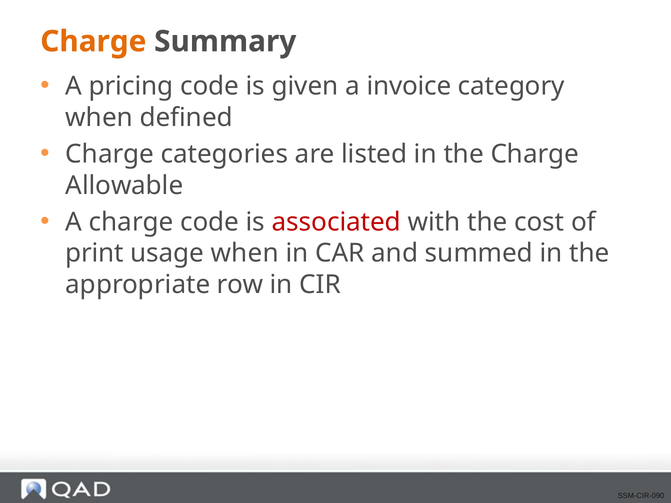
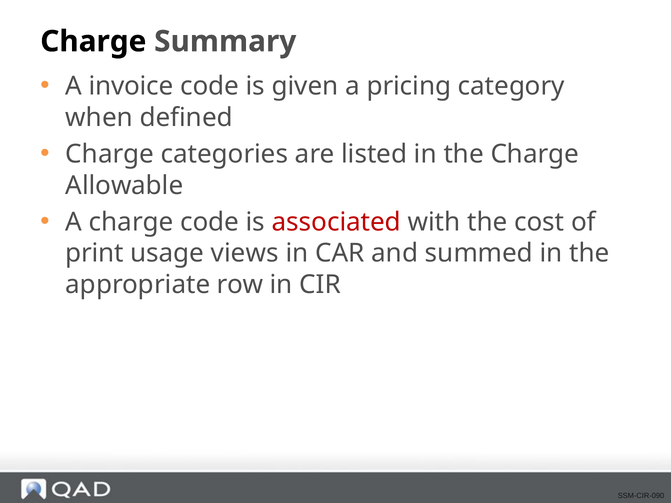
Charge at (93, 41) colour: orange -> black
pricing: pricing -> invoice
invoice: invoice -> pricing
usage when: when -> views
